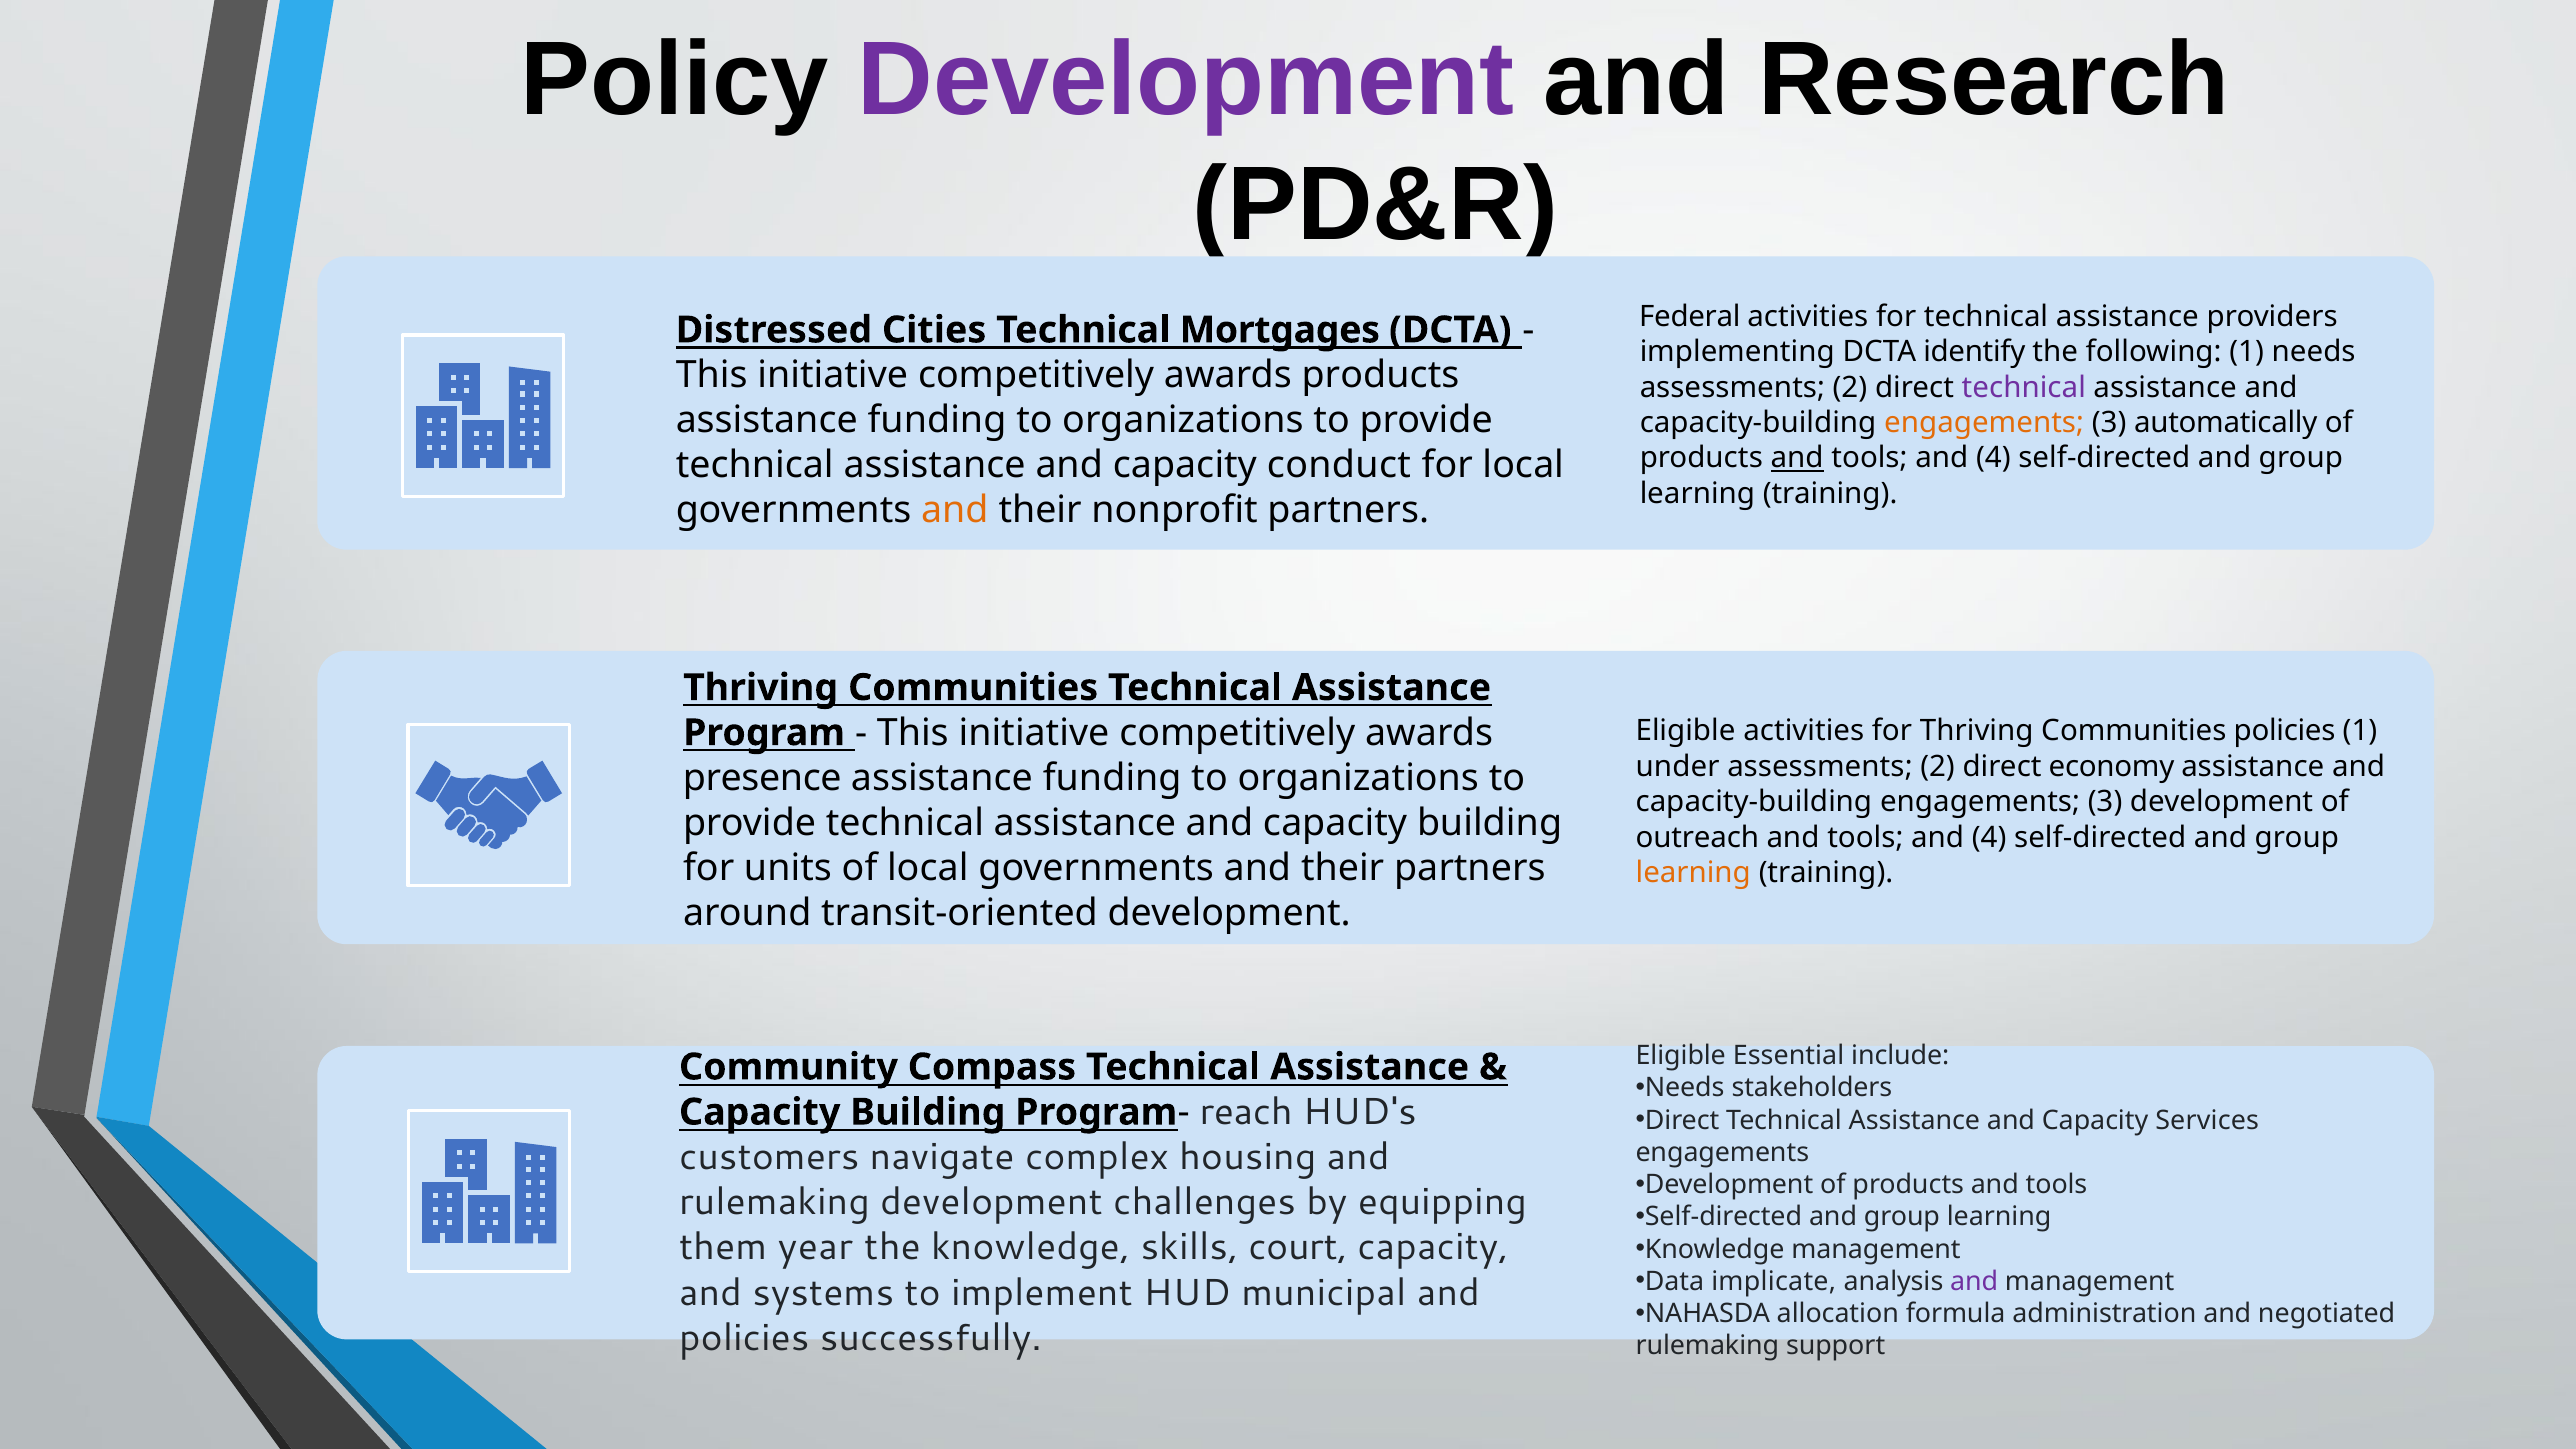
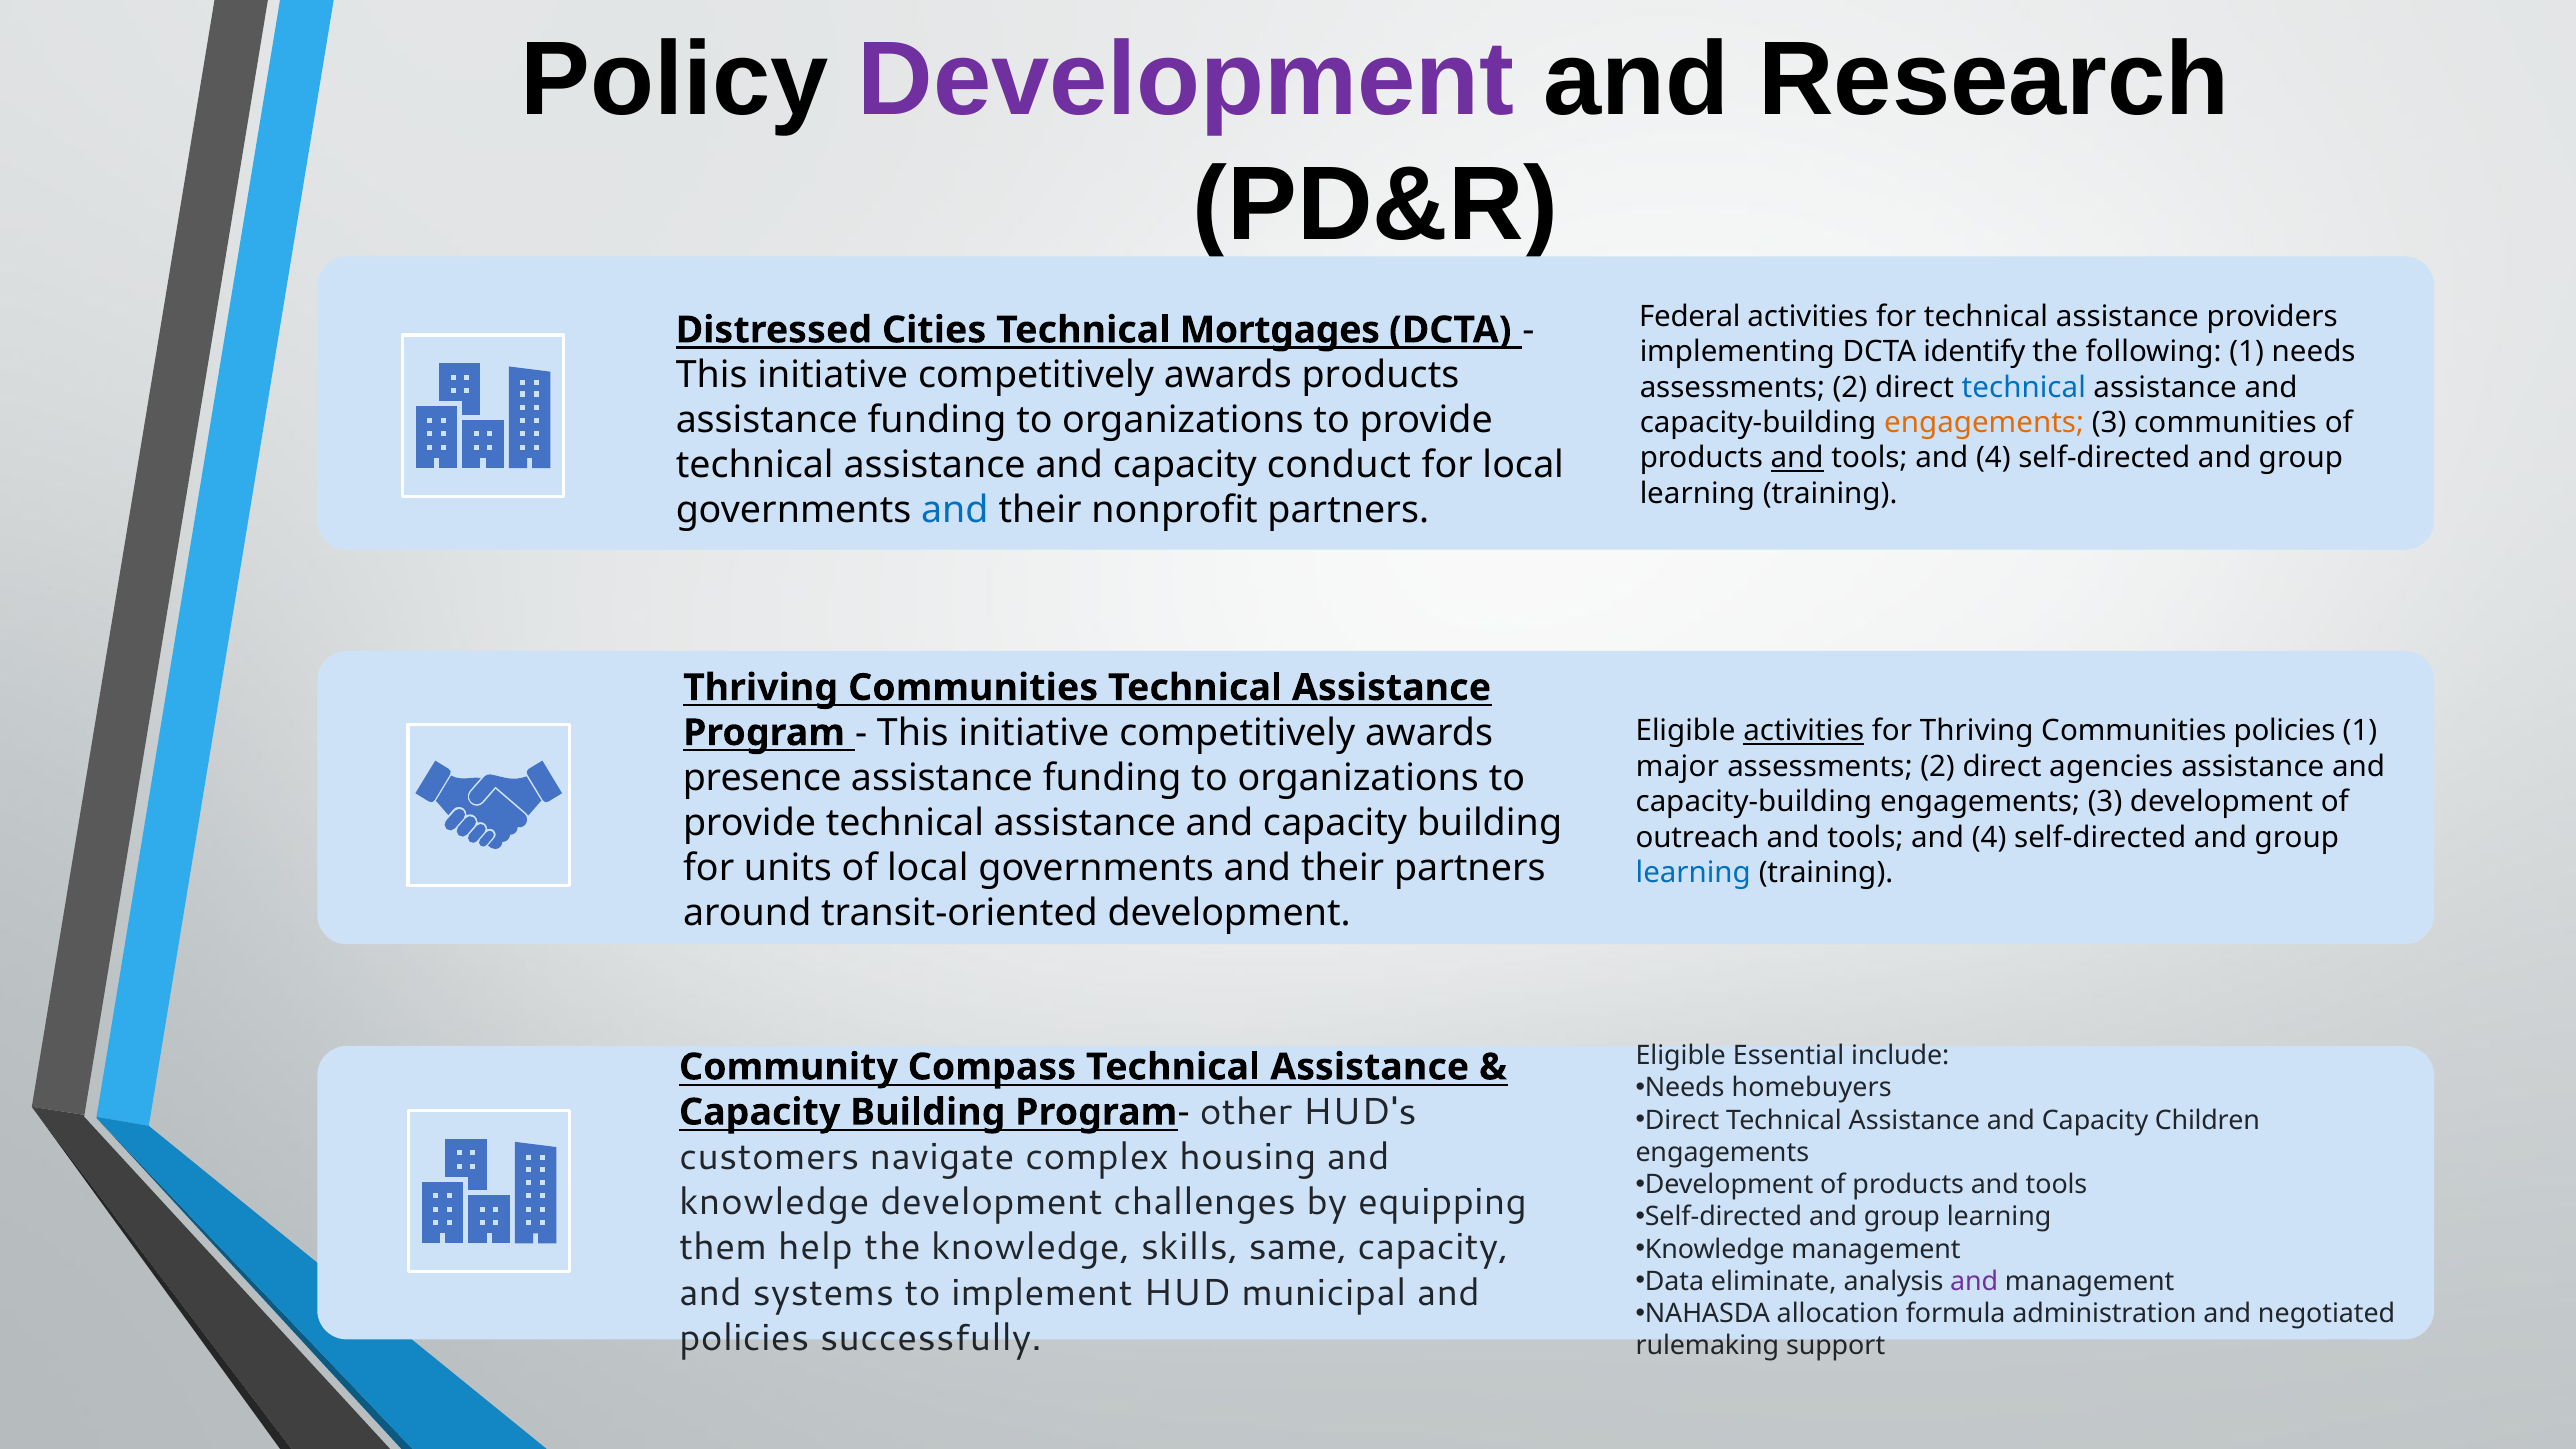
technical at (2024, 387) colour: purple -> blue
automatically at (2226, 423): automatically -> communities
and at (955, 510) colour: orange -> blue
activities at (1804, 731) underline: none -> present
under: under -> major
economy: economy -> agencies
learning at (1693, 873) colour: orange -> blue
stakeholders: stakeholders -> homebuyers
reach: reach -> other
Services: Services -> Children
rulemaking at (774, 1202): rulemaking -> knowledge
year: year -> help
court: court -> same
implicate: implicate -> eliminate
